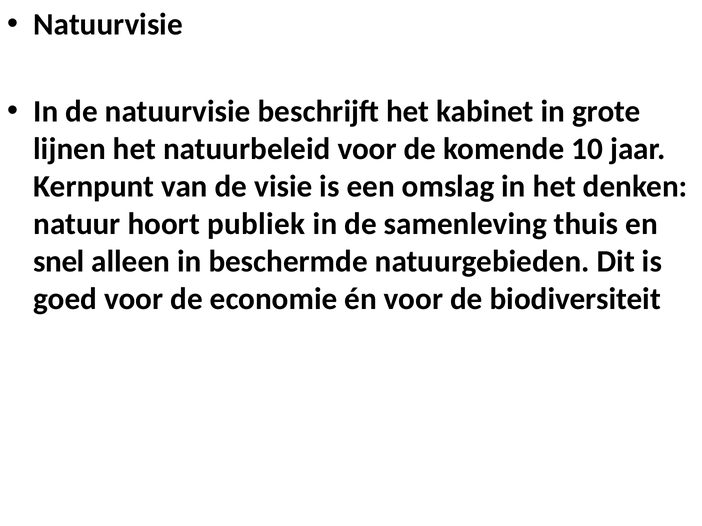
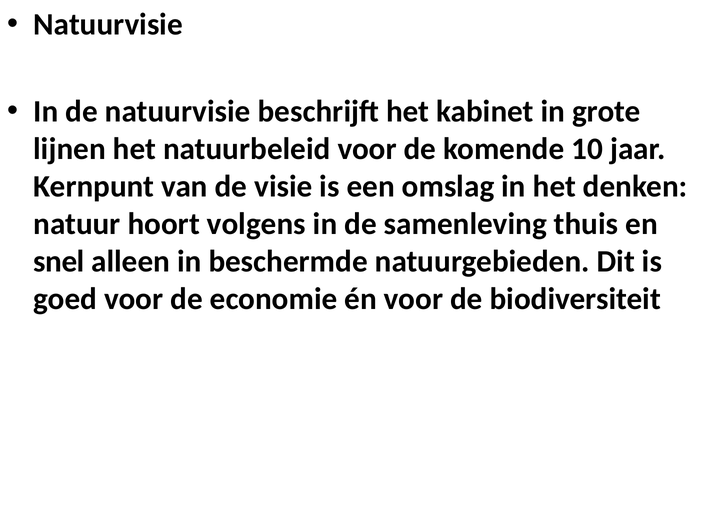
publiek: publiek -> volgens
